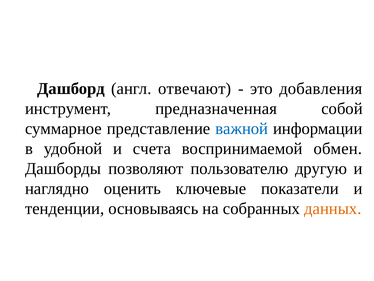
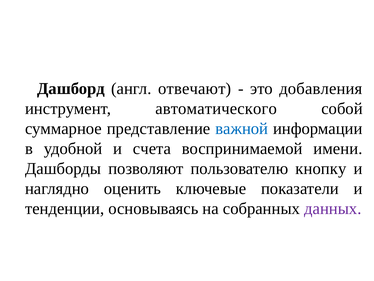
предназначенная: предназначенная -> автоматического
обмен: обмен -> имени
другую: другую -> кнопку
данных colour: orange -> purple
